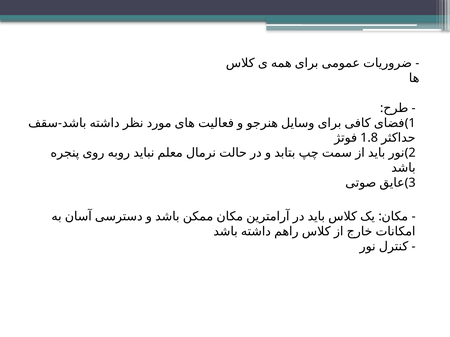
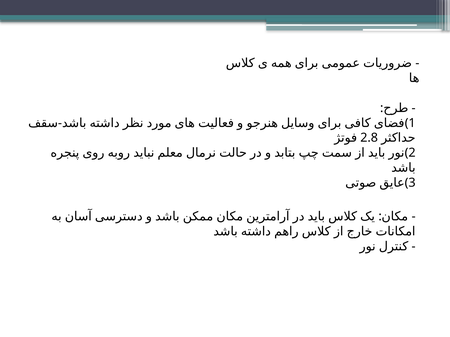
1.8: 1.8 -> 2.8
